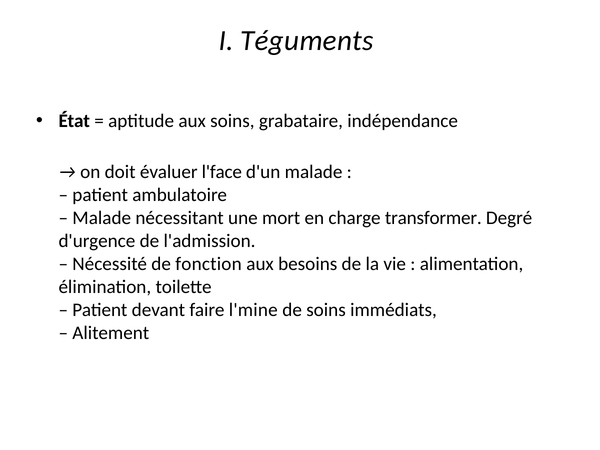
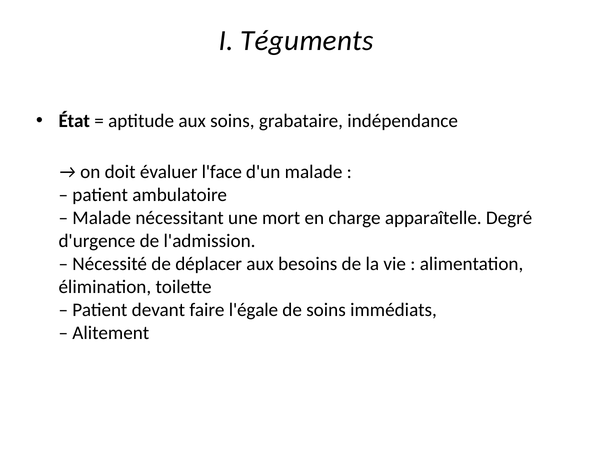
transformer: transformer -> apparaîtelle
fonction: fonction -> déplacer
l'mine: l'mine -> l'égale
